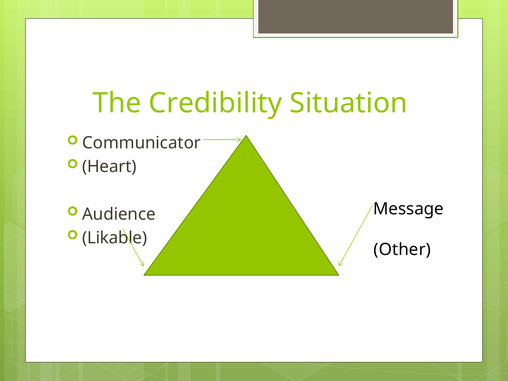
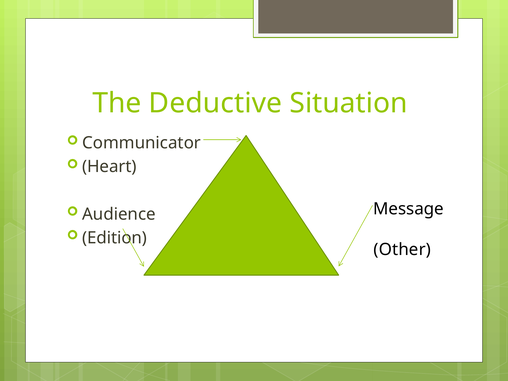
Credibility: Credibility -> Deductive
Likable: Likable -> Edition
